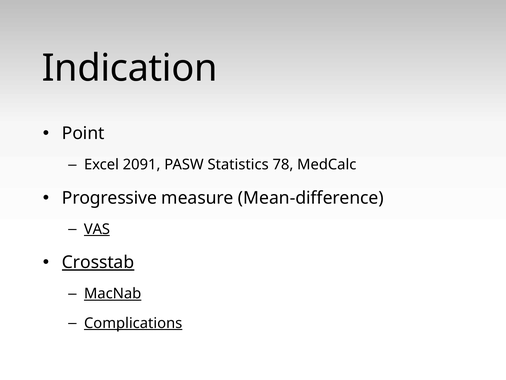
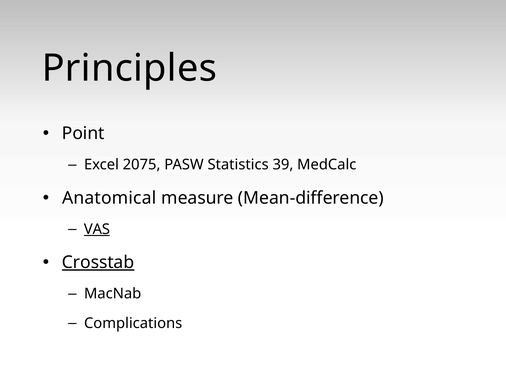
Indication: Indication -> Principles
2091: 2091 -> 2075
78: 78 -> 39
Progressive: Progressive -> Anatomical
MacNab underline: present -> none
Complications underline: present -> none
